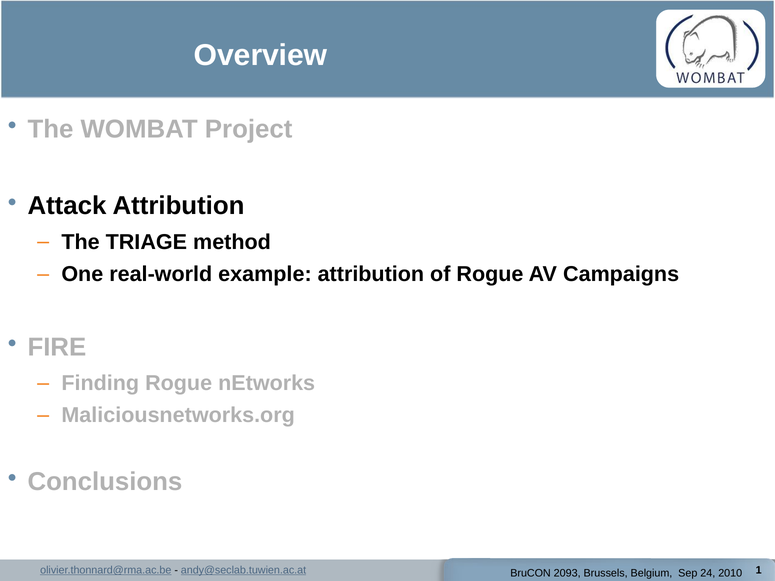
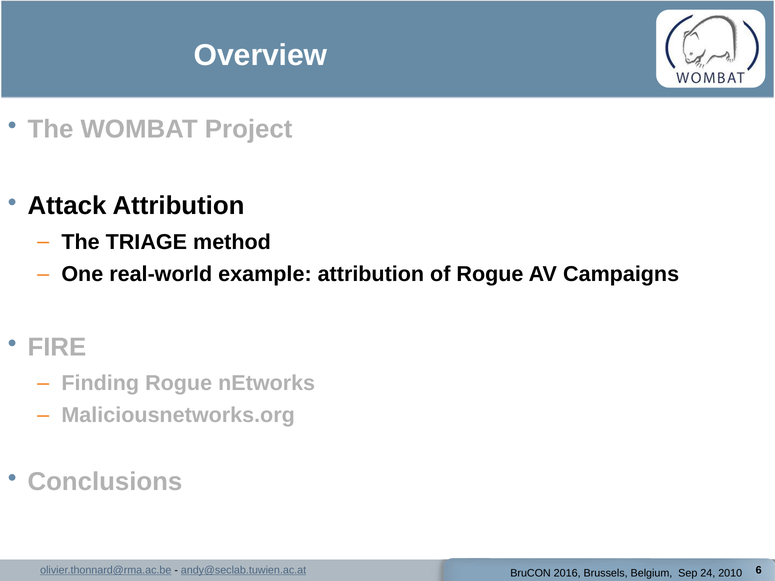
1: 1 -> 6
2093: 2093 -> 2016
